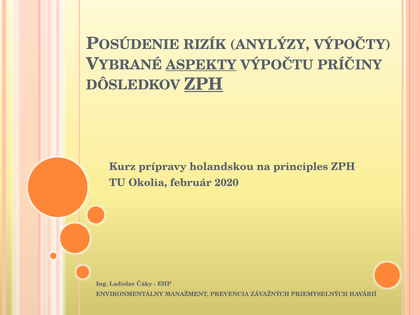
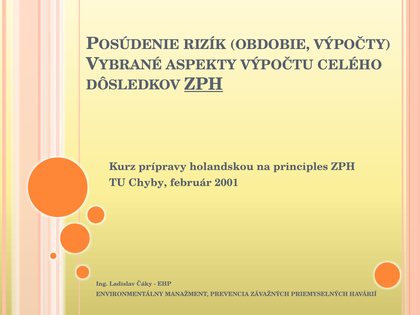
ANYLÝZY: ANYLÝZY -> OBDOBIE
ASPEKTY underline: present -> none
PRÍČINY: PRÍČINY -> CELÉHO
Okolia: Okolia -> Chyby
2020: 2020 -> 2001
